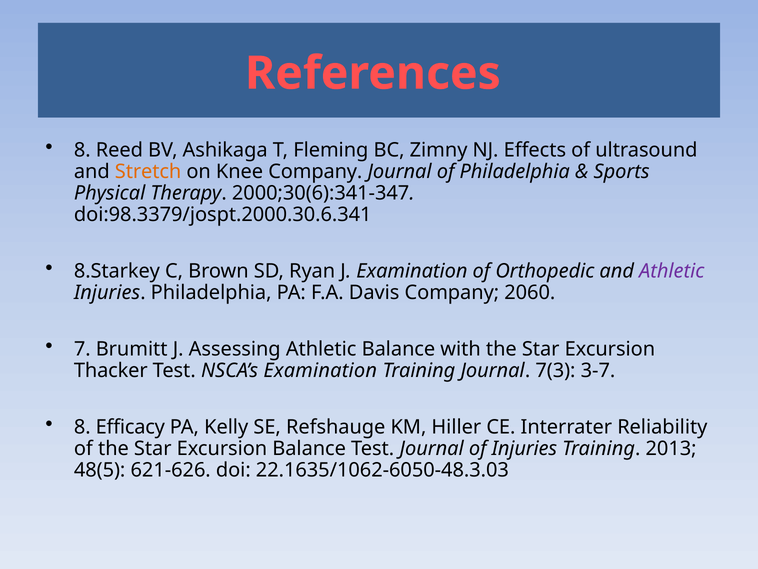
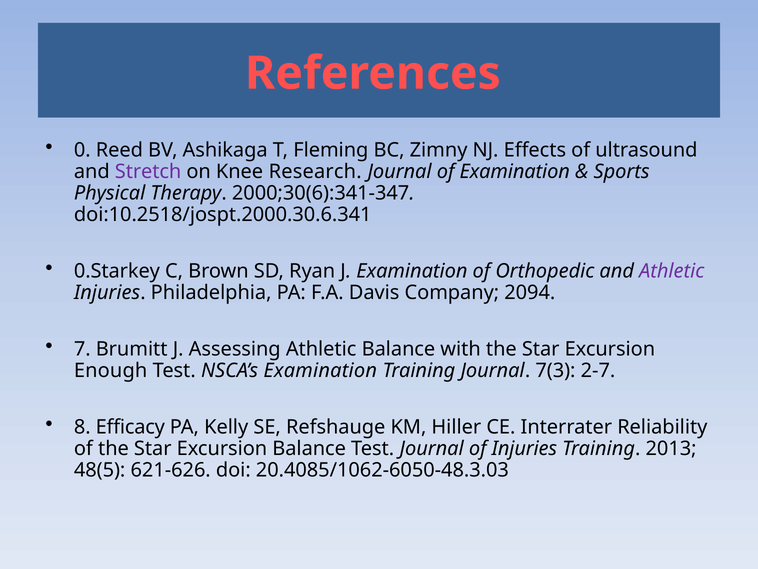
8 at (82, 150): 8 -> 0
Stretch colour: orange -> purple
Knee Company: Company -> Research
of Philadelphia: Philadelphia -> Examination
doi:98.3379/jospt.2000.30.6.341: doi:98.3379/jospt.2000.30.6.341 -> doi:10.2518/jospt.2000.30.6.341
8.Starkey: 8.Starkey -> 0.Starkey
2060: 2060 -> 2094
Thacker: Thacker -> Enough
3-7: 3-7 -> 2-7
22.1635/1062-6050-48.3.03: 22.1635/1062-6050-48.3.03 -> 20.4085/1062-6050-48.3.03
